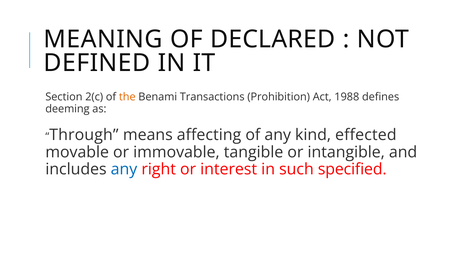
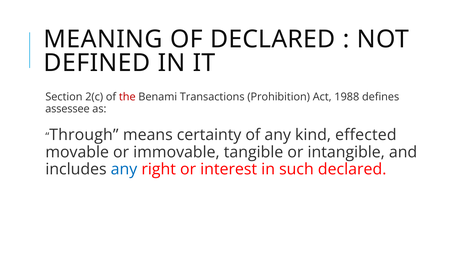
the colour: orange -> red
deeming: deeming -> assessee
affecting: affecting -> certainty
such specified: specified -> declared
